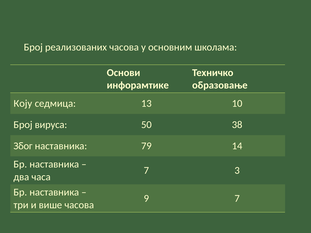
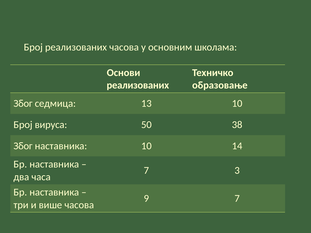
инфорамтике at (138, 85): инфорамтике -> реализованих
Коју at (23, 104): Коју -> Због
наставника 79: 79 -> 10
